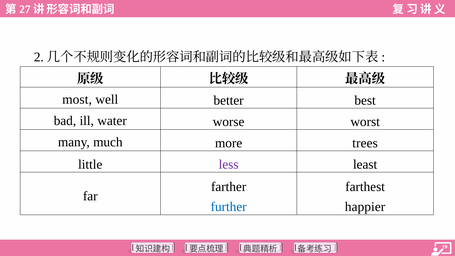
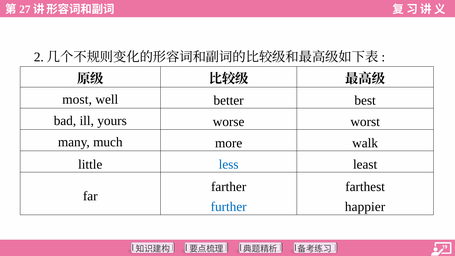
water: water -> yours
trees: trees -> walk
less colour: purple -> blue
